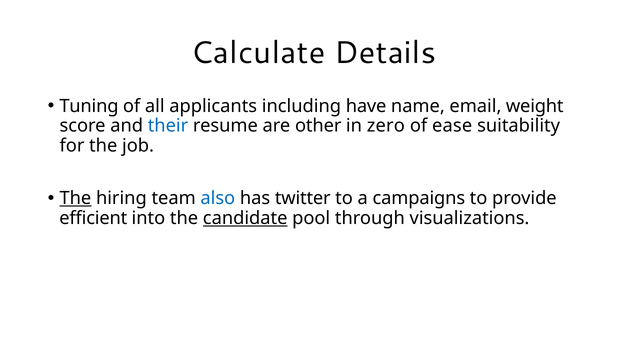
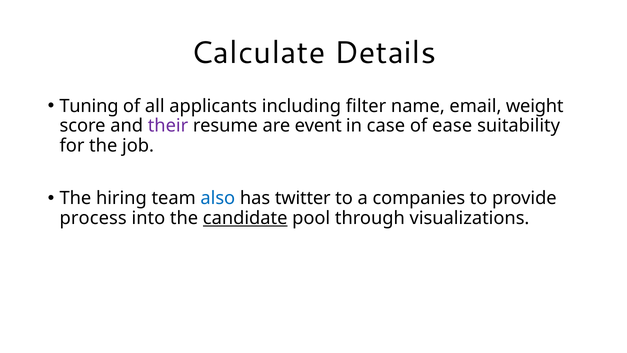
have: have -> filter
their colour: blue -> purple
other: other -> event
zero: zero -> case
The at (75, 198) underline: present -> none
campaigns: campaigns -> companies
efficient: efficient -> process
